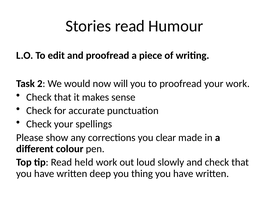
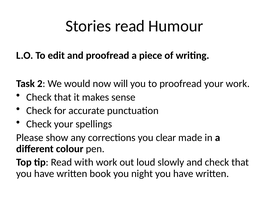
held: held -> with
deep: deep -> book
thing: thing -> night
